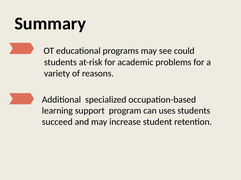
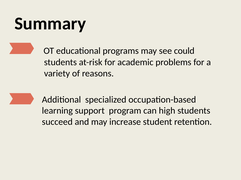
uses: uses -> high
